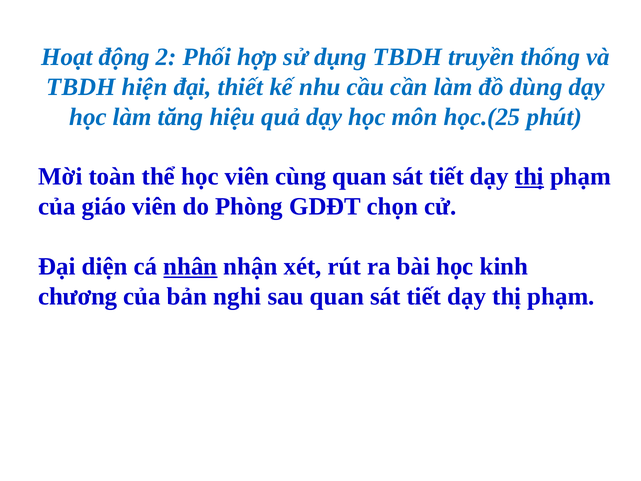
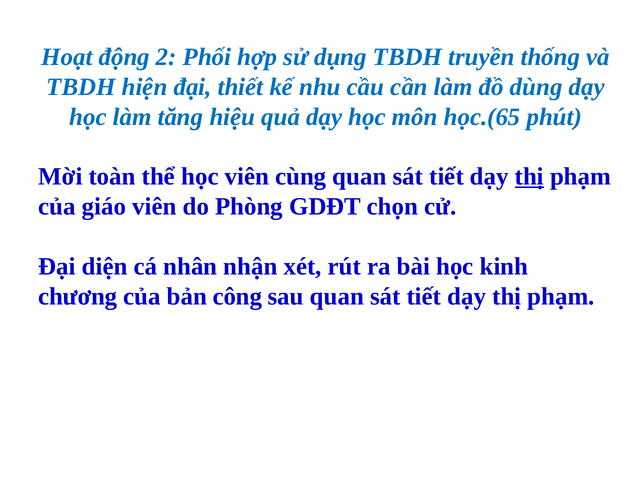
học.(25: học.(25 -> học.(65
nhân underline: present -> none
nghi: nghi -> công
